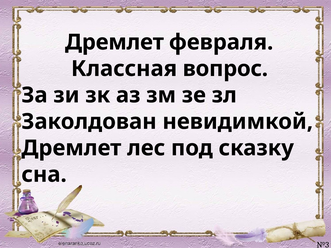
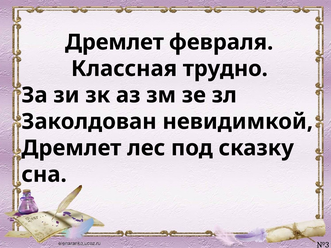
вопрос: вопрос -> трудно
